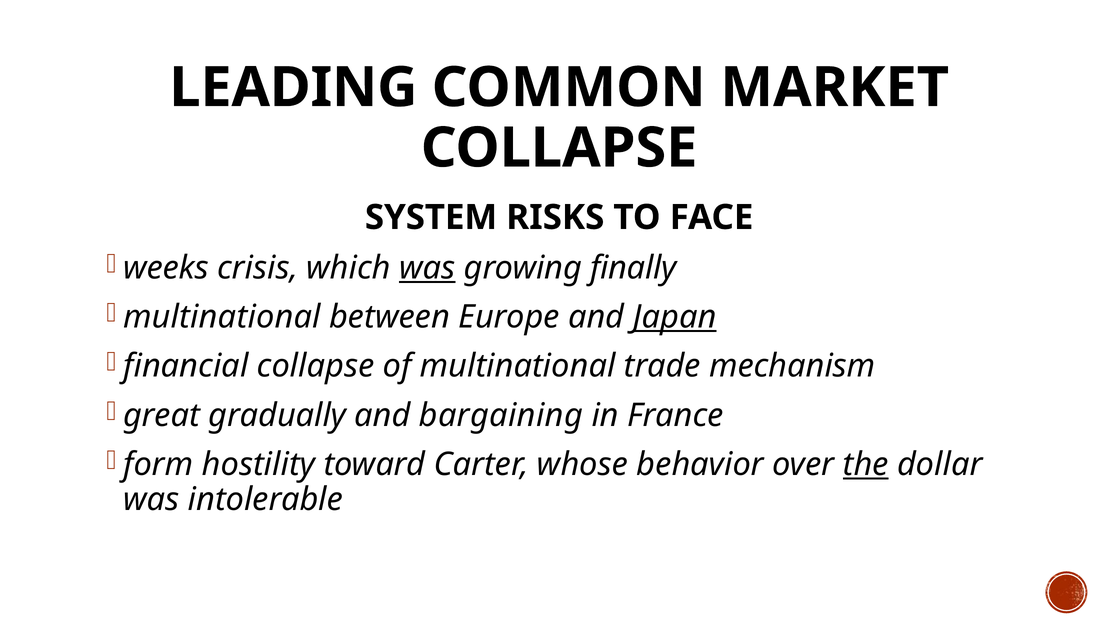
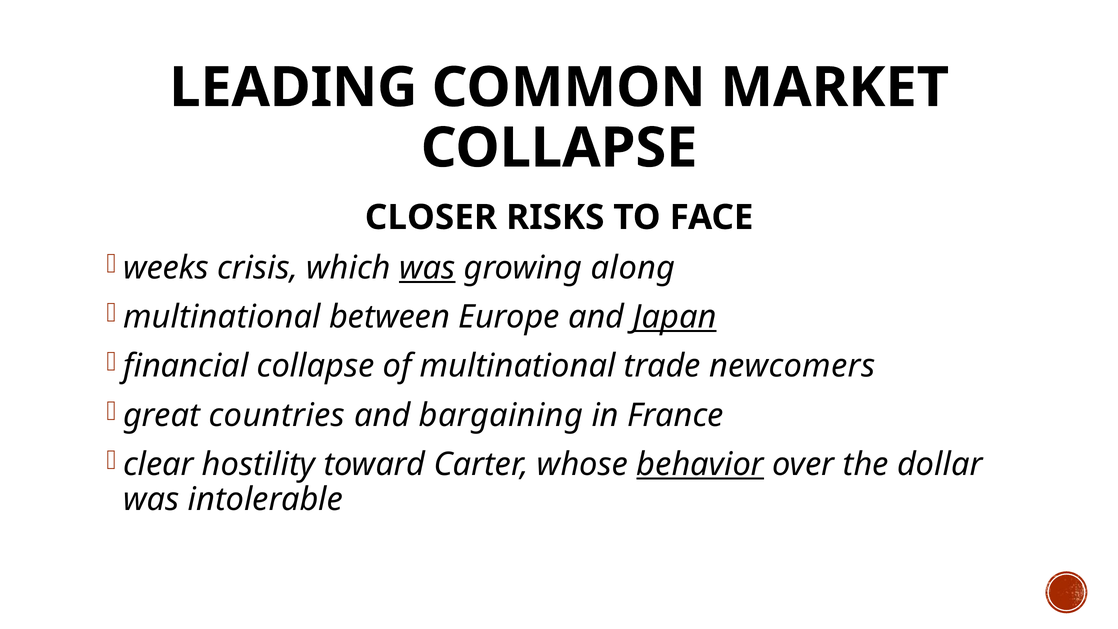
SYSTEM: SYSTEM -> CLOSER
finally: finally -> along
mechanism: mechanism -> newcomers
gradually: gradually -> countries
form: form -> clear
behavior underline: none -> present
the underline: present -> none
